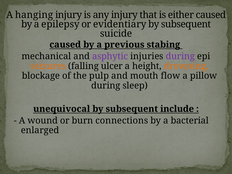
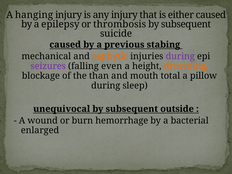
evidentiary: evidentiary -> thrombosis
asphytic colour: purple -> orange
seizures colour: orange -> purple
ulcer: ulcer -> even
pulp: pulp -> than
flow: flow -> total
include: include -> outside
connections: connections -> hemorrhage
